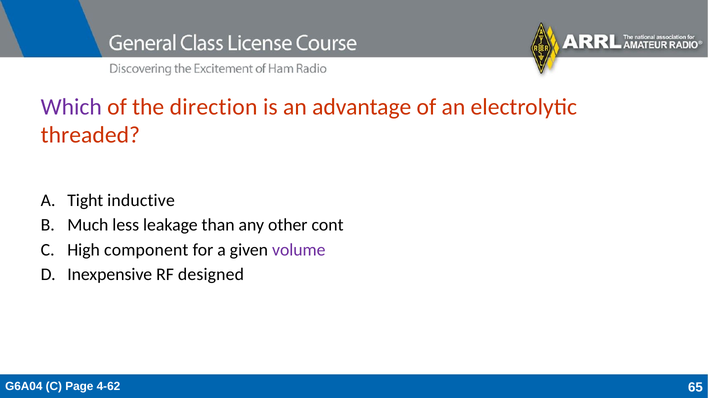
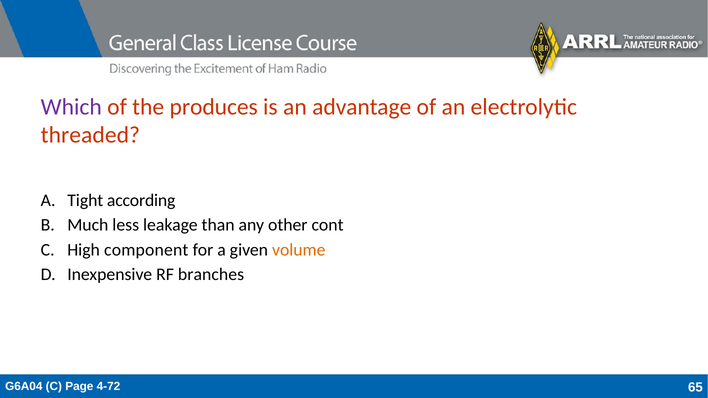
direction: direction -> produces
inductive: inductive -> according
volume colour: purple -> orange
designed: designed -> branches
4-62: 4-62 -> 4-72
